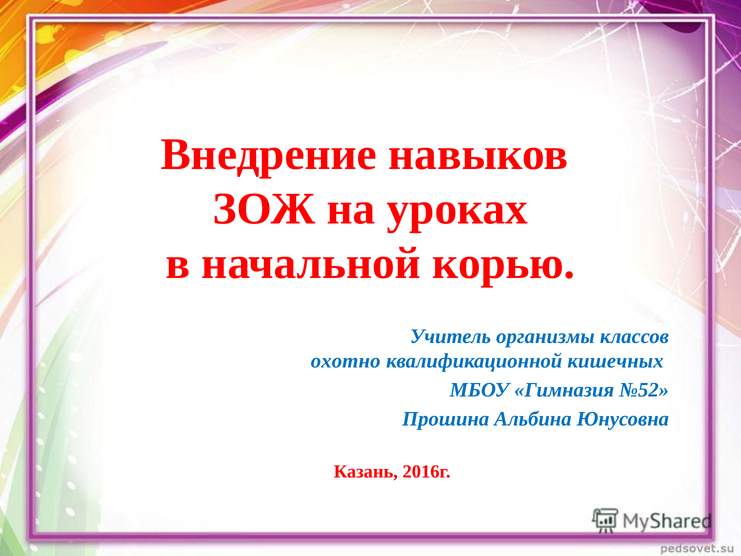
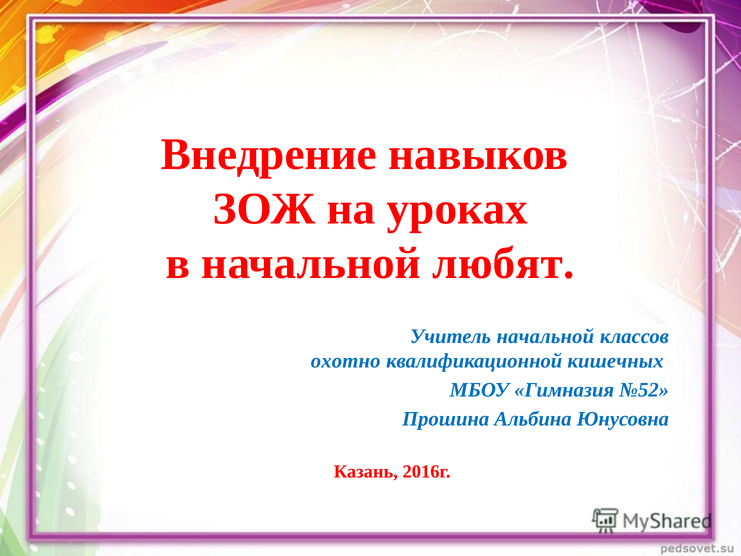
корью: корью -> любят
Учитель организмы: организмы -> начальной
